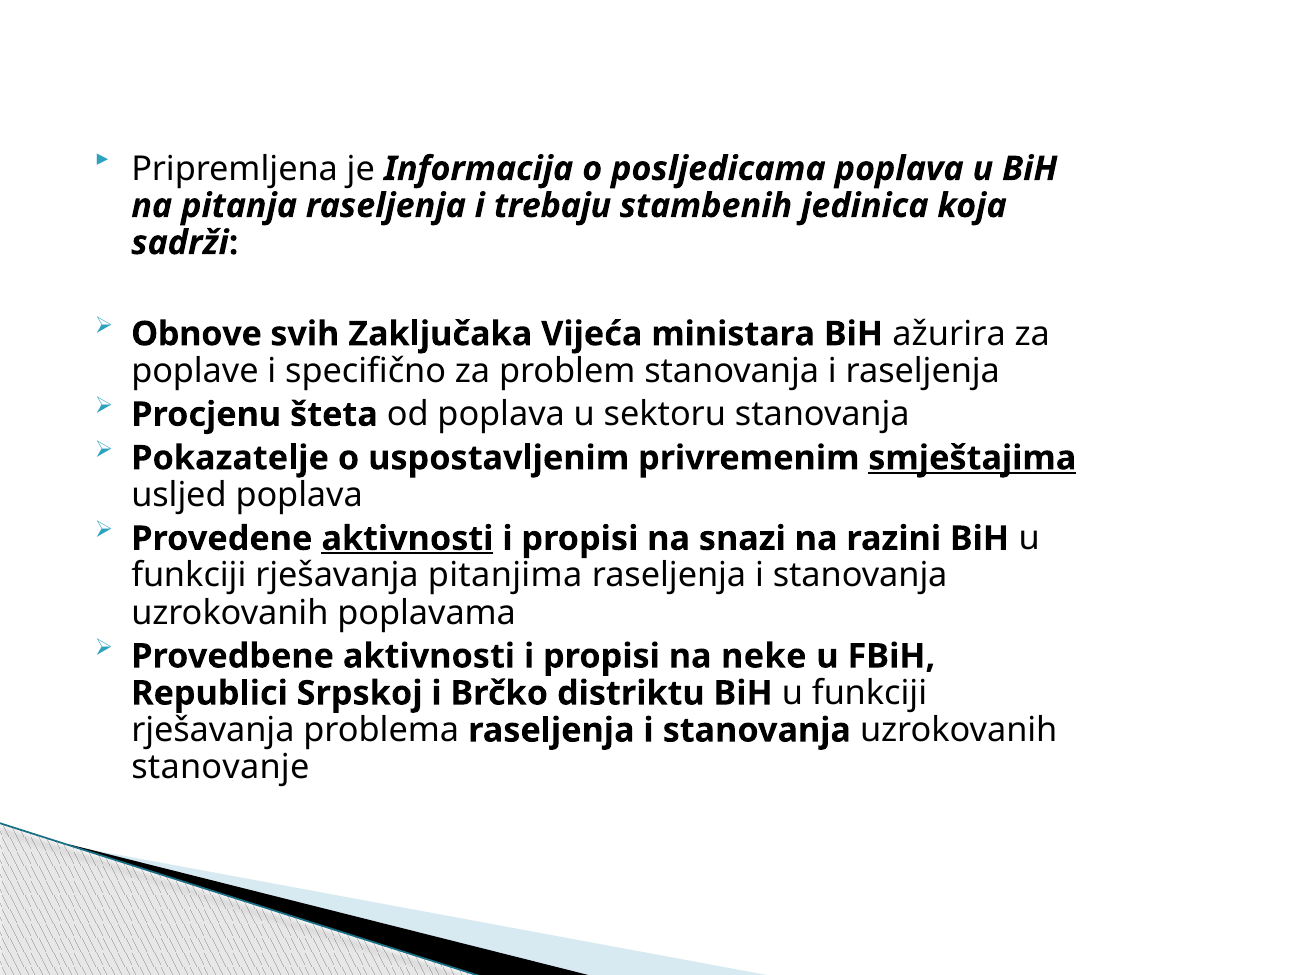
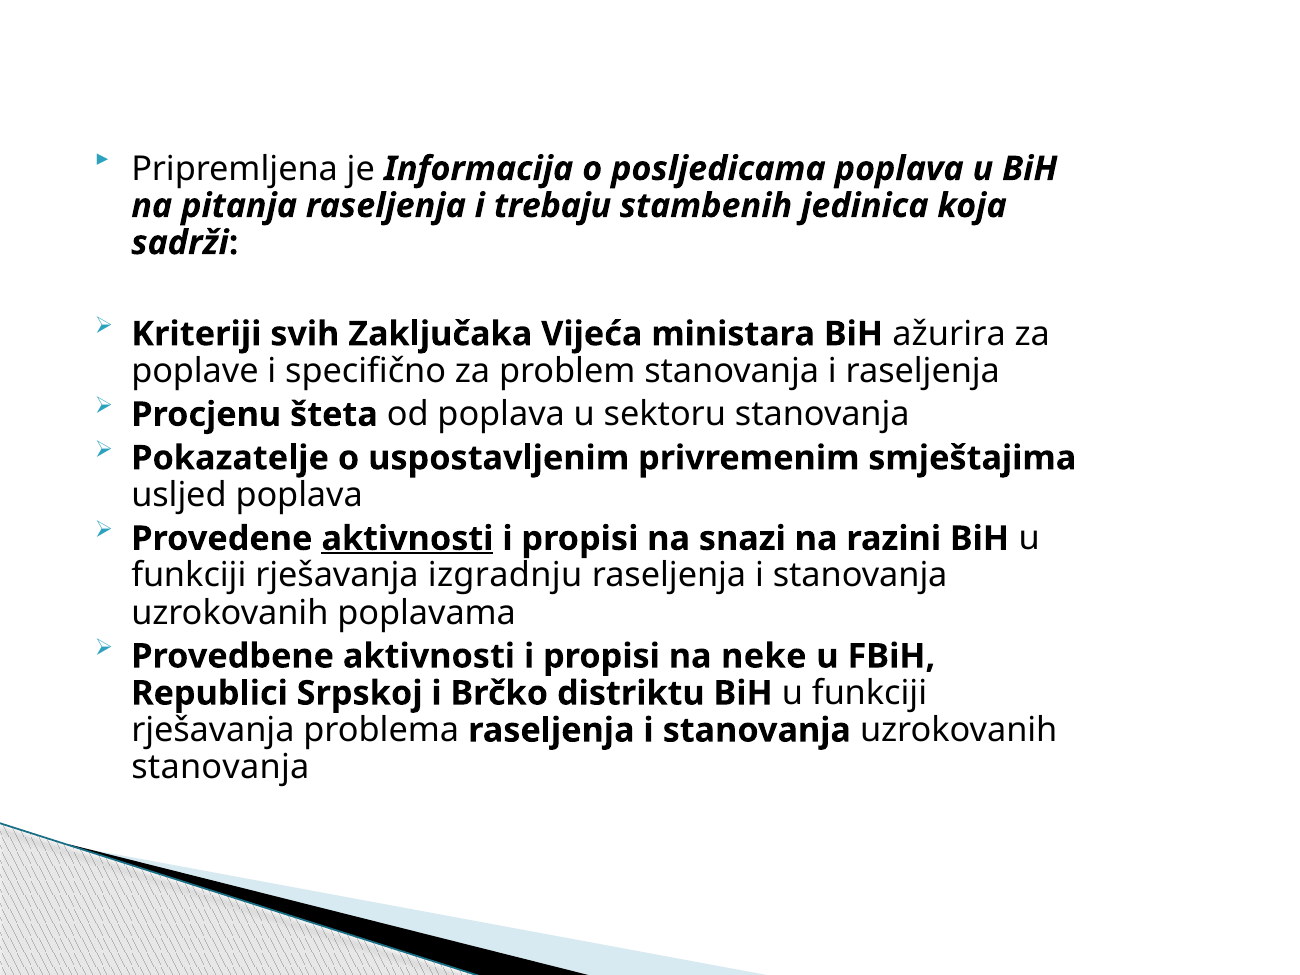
Obnove: Obnove -> Kriteriji
smještajima underline: present -> none
pitanjima: pitanjima -> izgradnju
stanovanje at (220, 767): stanovanje -> stanovanja
